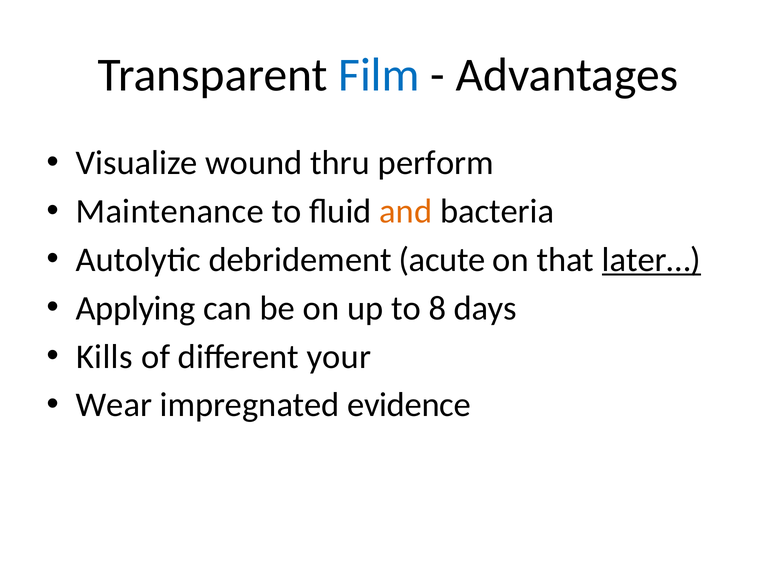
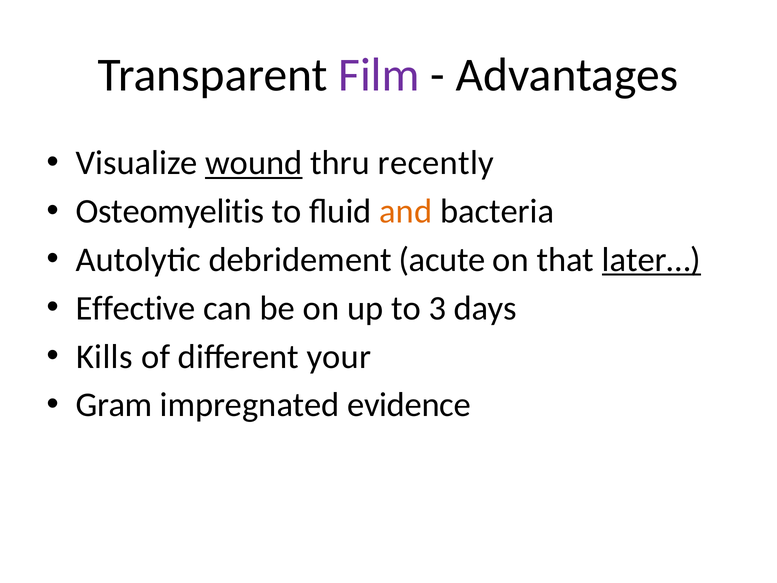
Film colour: blue -> purple
wound underline: none -> present
perform: perform -> recently
Maintenance: Maintenance -> Osteomyelitis
Applying: Applying -> Effective
8: 8 -> 3
Wear: Wear -> Gram
